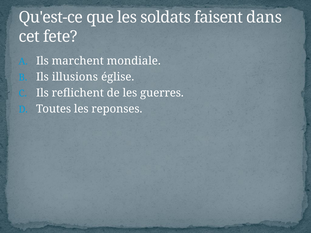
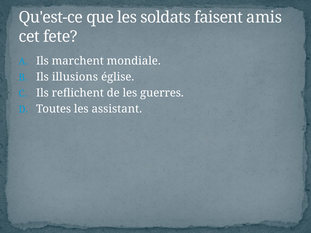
dans: dans -> amis
reponses: reponses -> assistant
